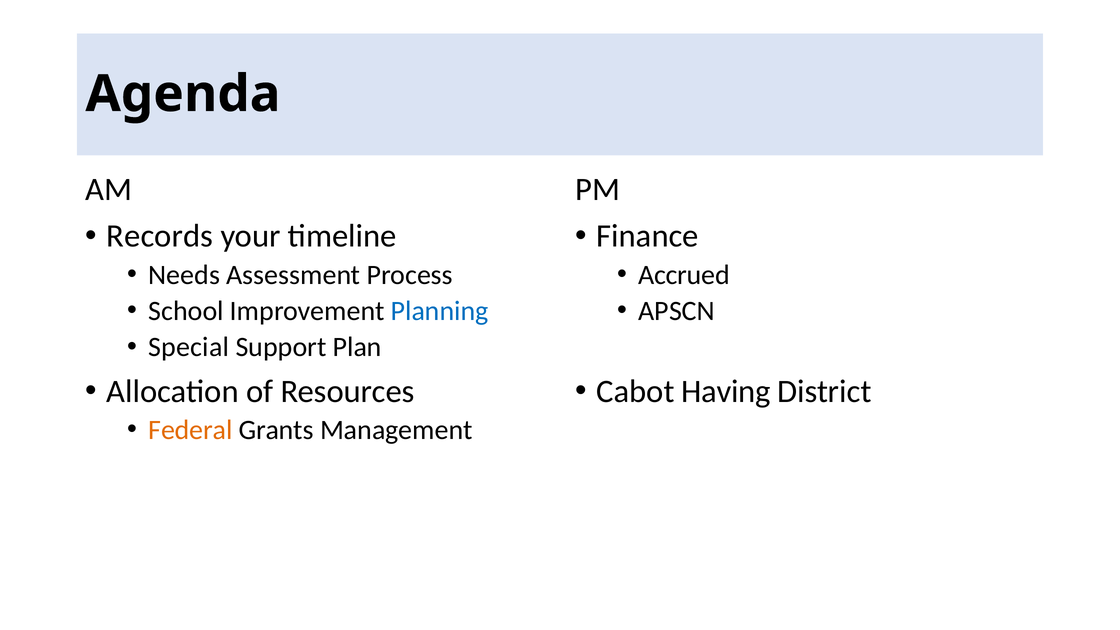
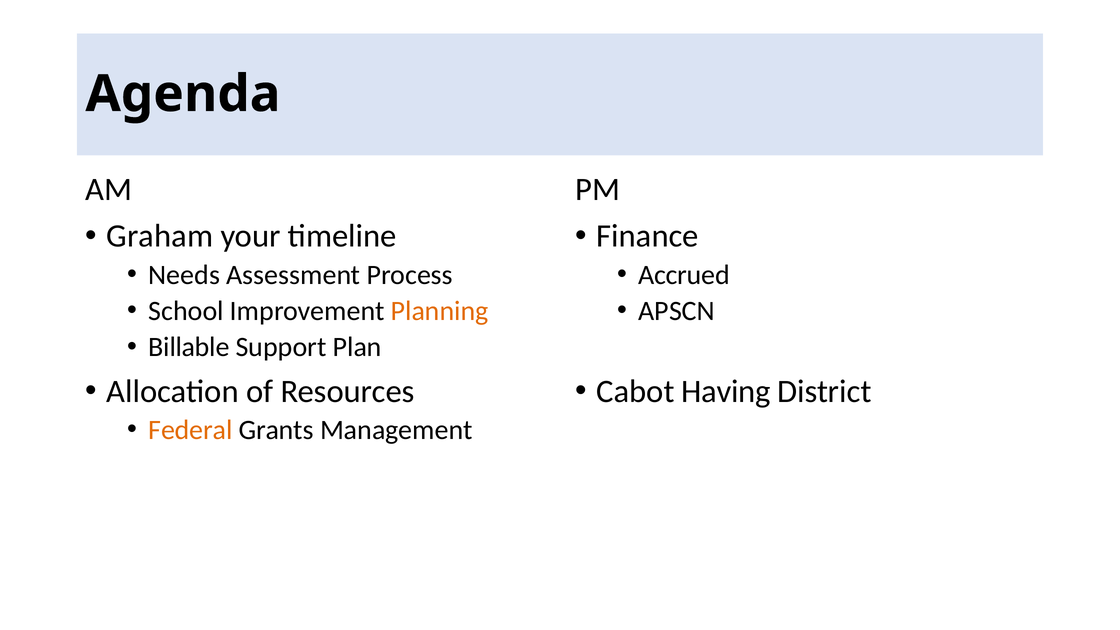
Records: Records -> Graham
Planning colour: blue -> orange
Special: Special -> Billable
